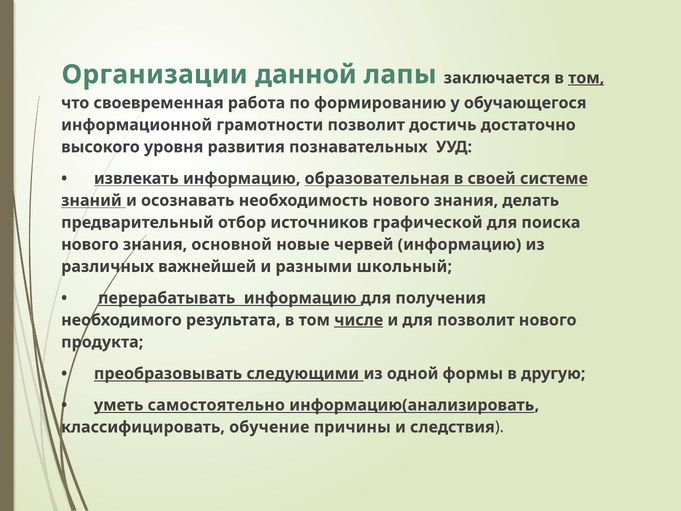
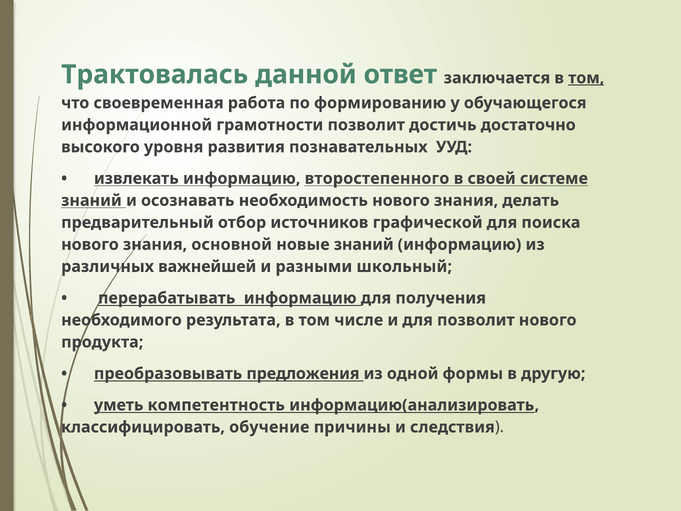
Организации: Организации -> Трактовалась
лапы: лапы -> ответ
образовательная: образовательная -> второстепенного
новые червей: червей -> знаний
числе underline: present -> none
следующими: следующими -> предложения
самостоятельно: самостоятельно -> компетентность
